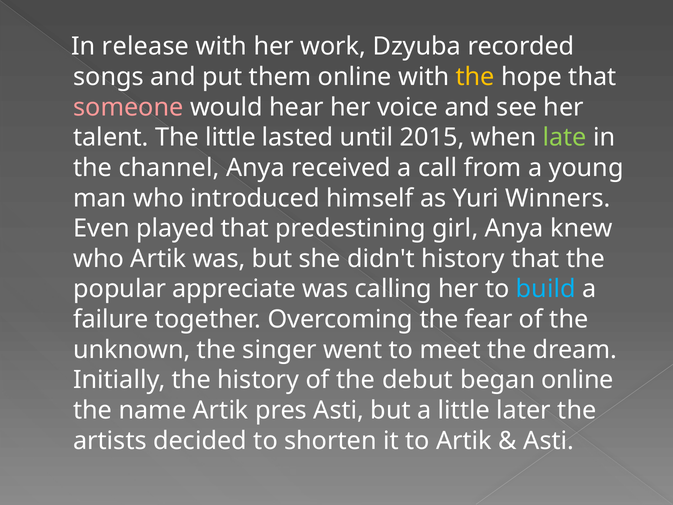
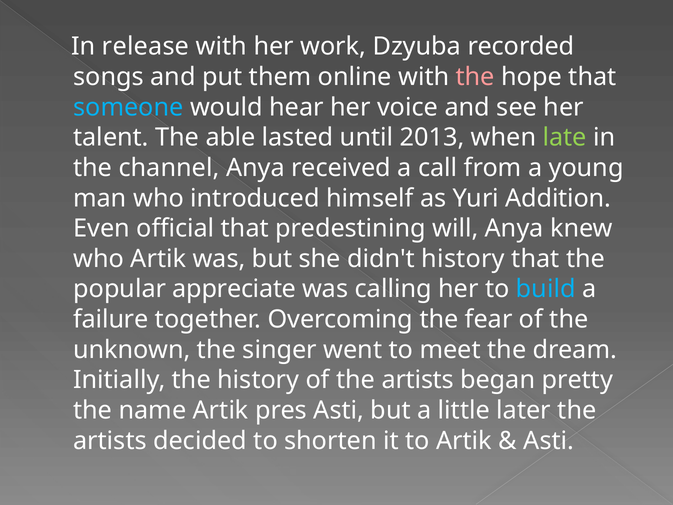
the at (475, 77) colour: yellow -> pink
someone colour: pink -> light blue
The little: little -> able
2015: 2015 -> 2013
Winners: Winners -> Addition
played: played -> official
girl: girl -> will
of the debut: debut -> artists
began online: online -> pretty
